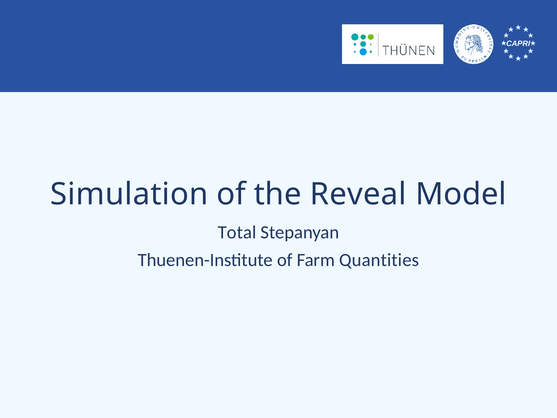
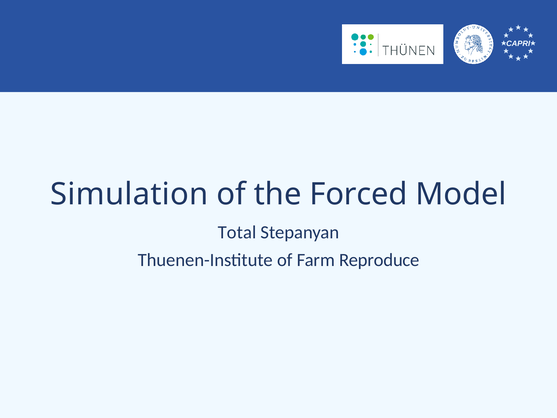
Reveal: Reveal -> Forced
Quantities: Quantities -> Reproduce
